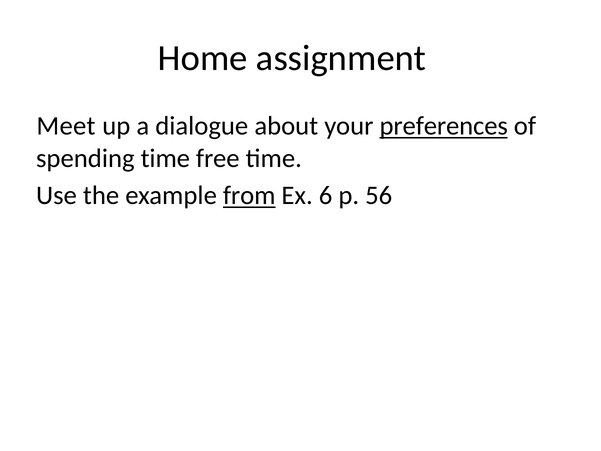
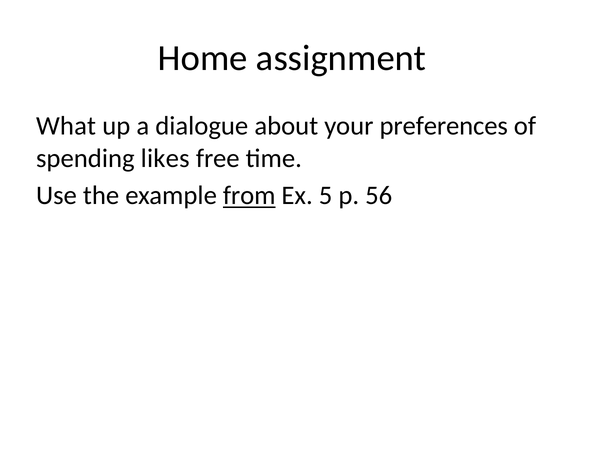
Meet: Meet -> What
preferences underline: present -> none
spending time: time -> likes
6: 6 -> 5
